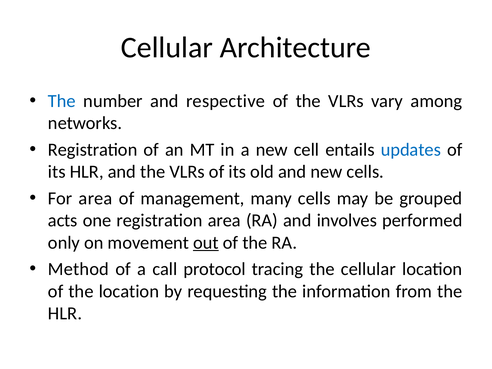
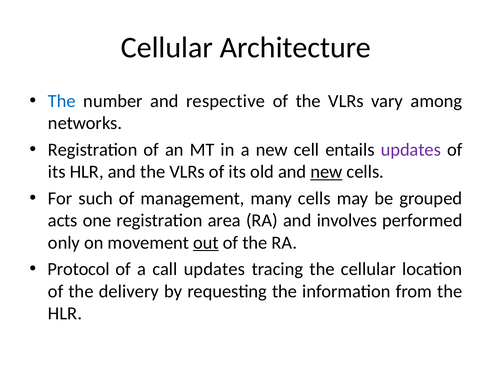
updates at (411, 150) colour: blue -> purple
new at (326, 172) underline: none -> present
For area: area -> such
Method: Method -> Protocol
call protocol: protocol -> updates
the location: location -> delivery
